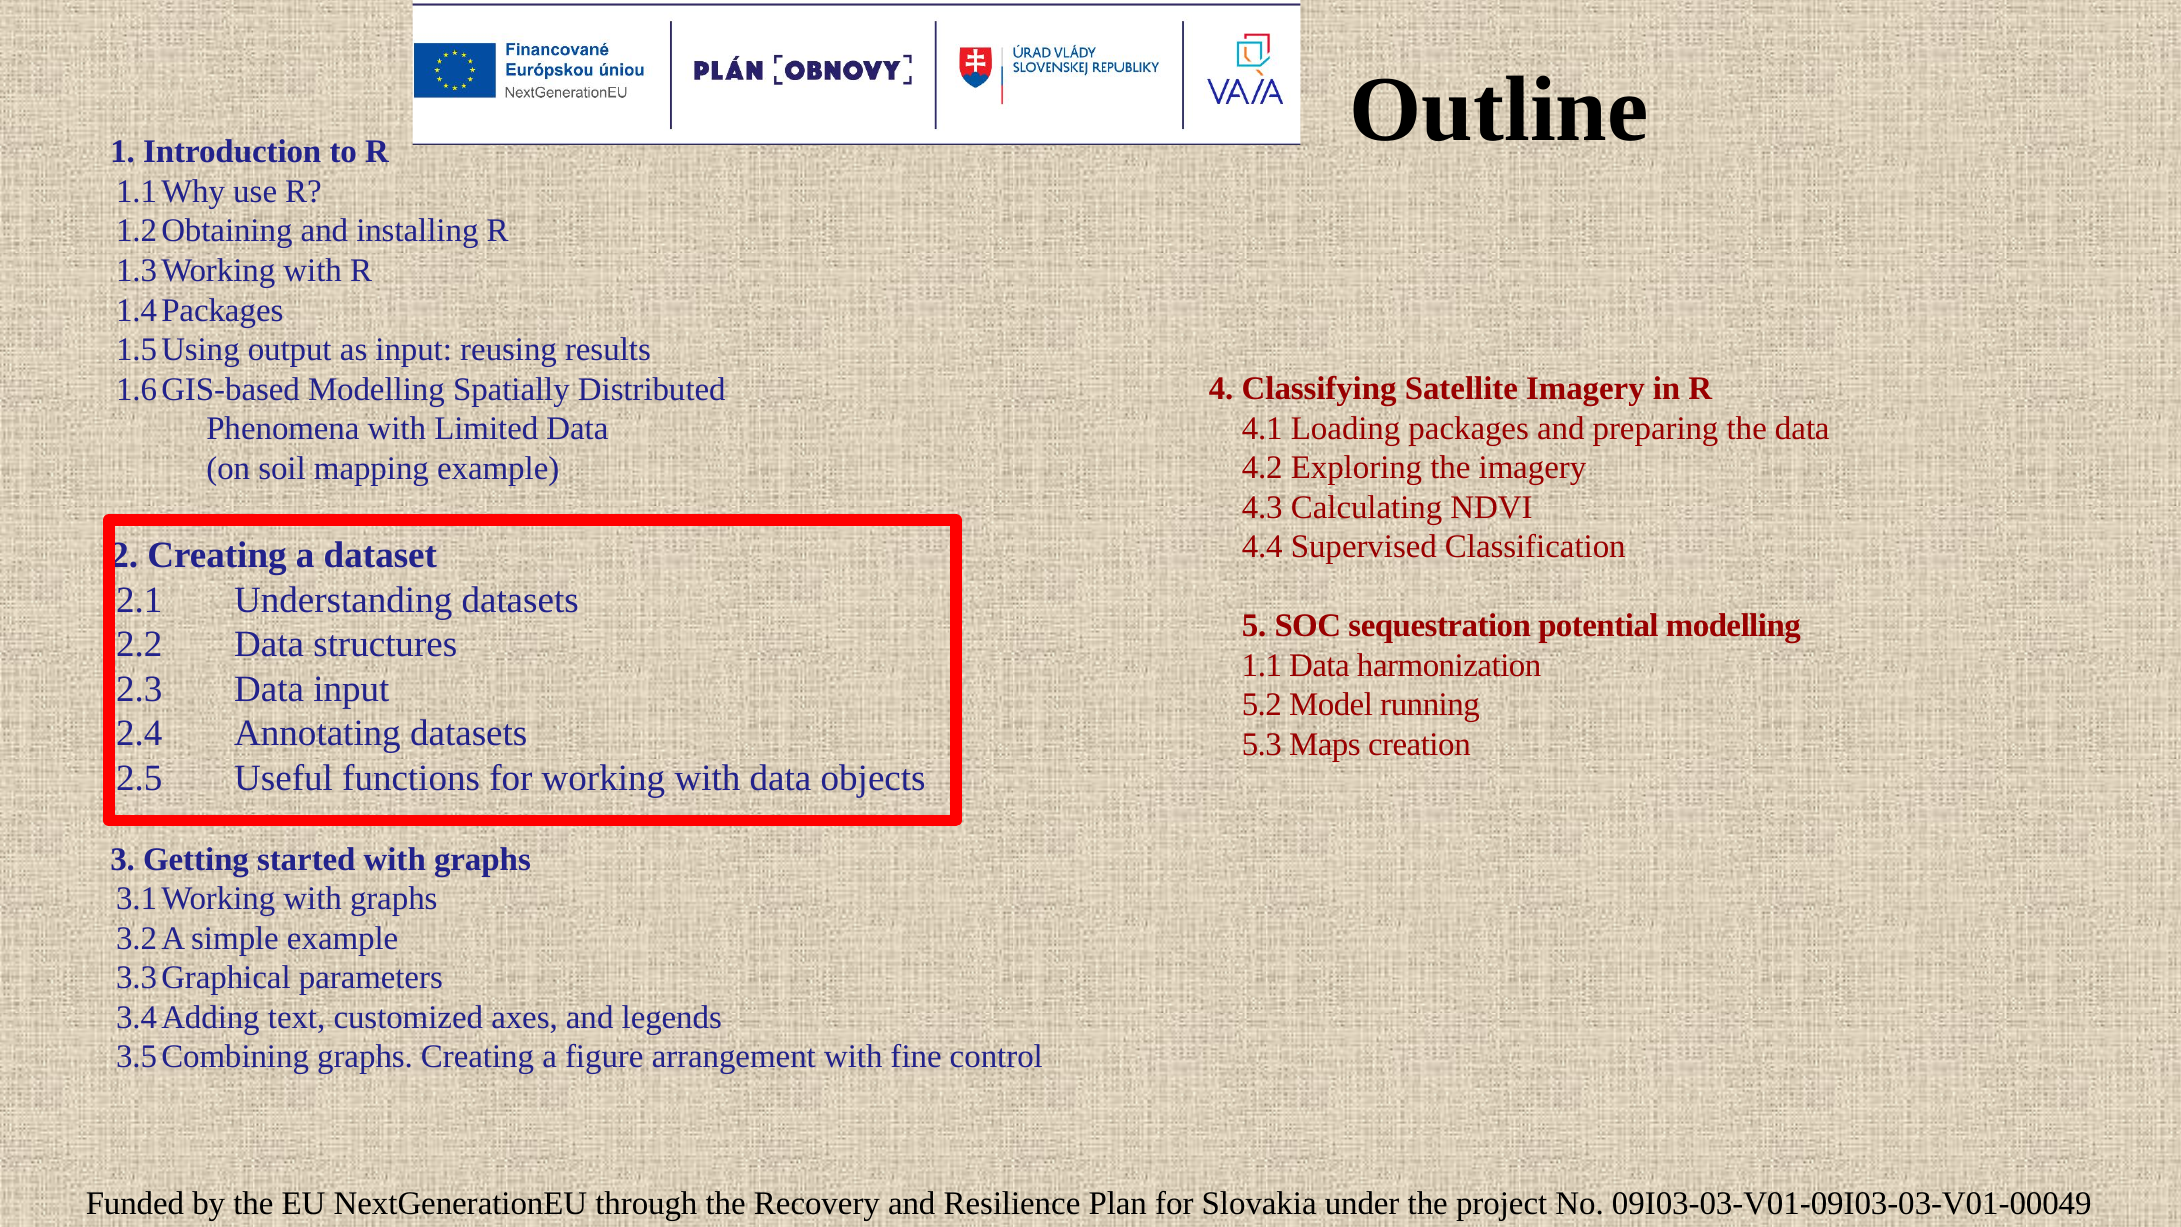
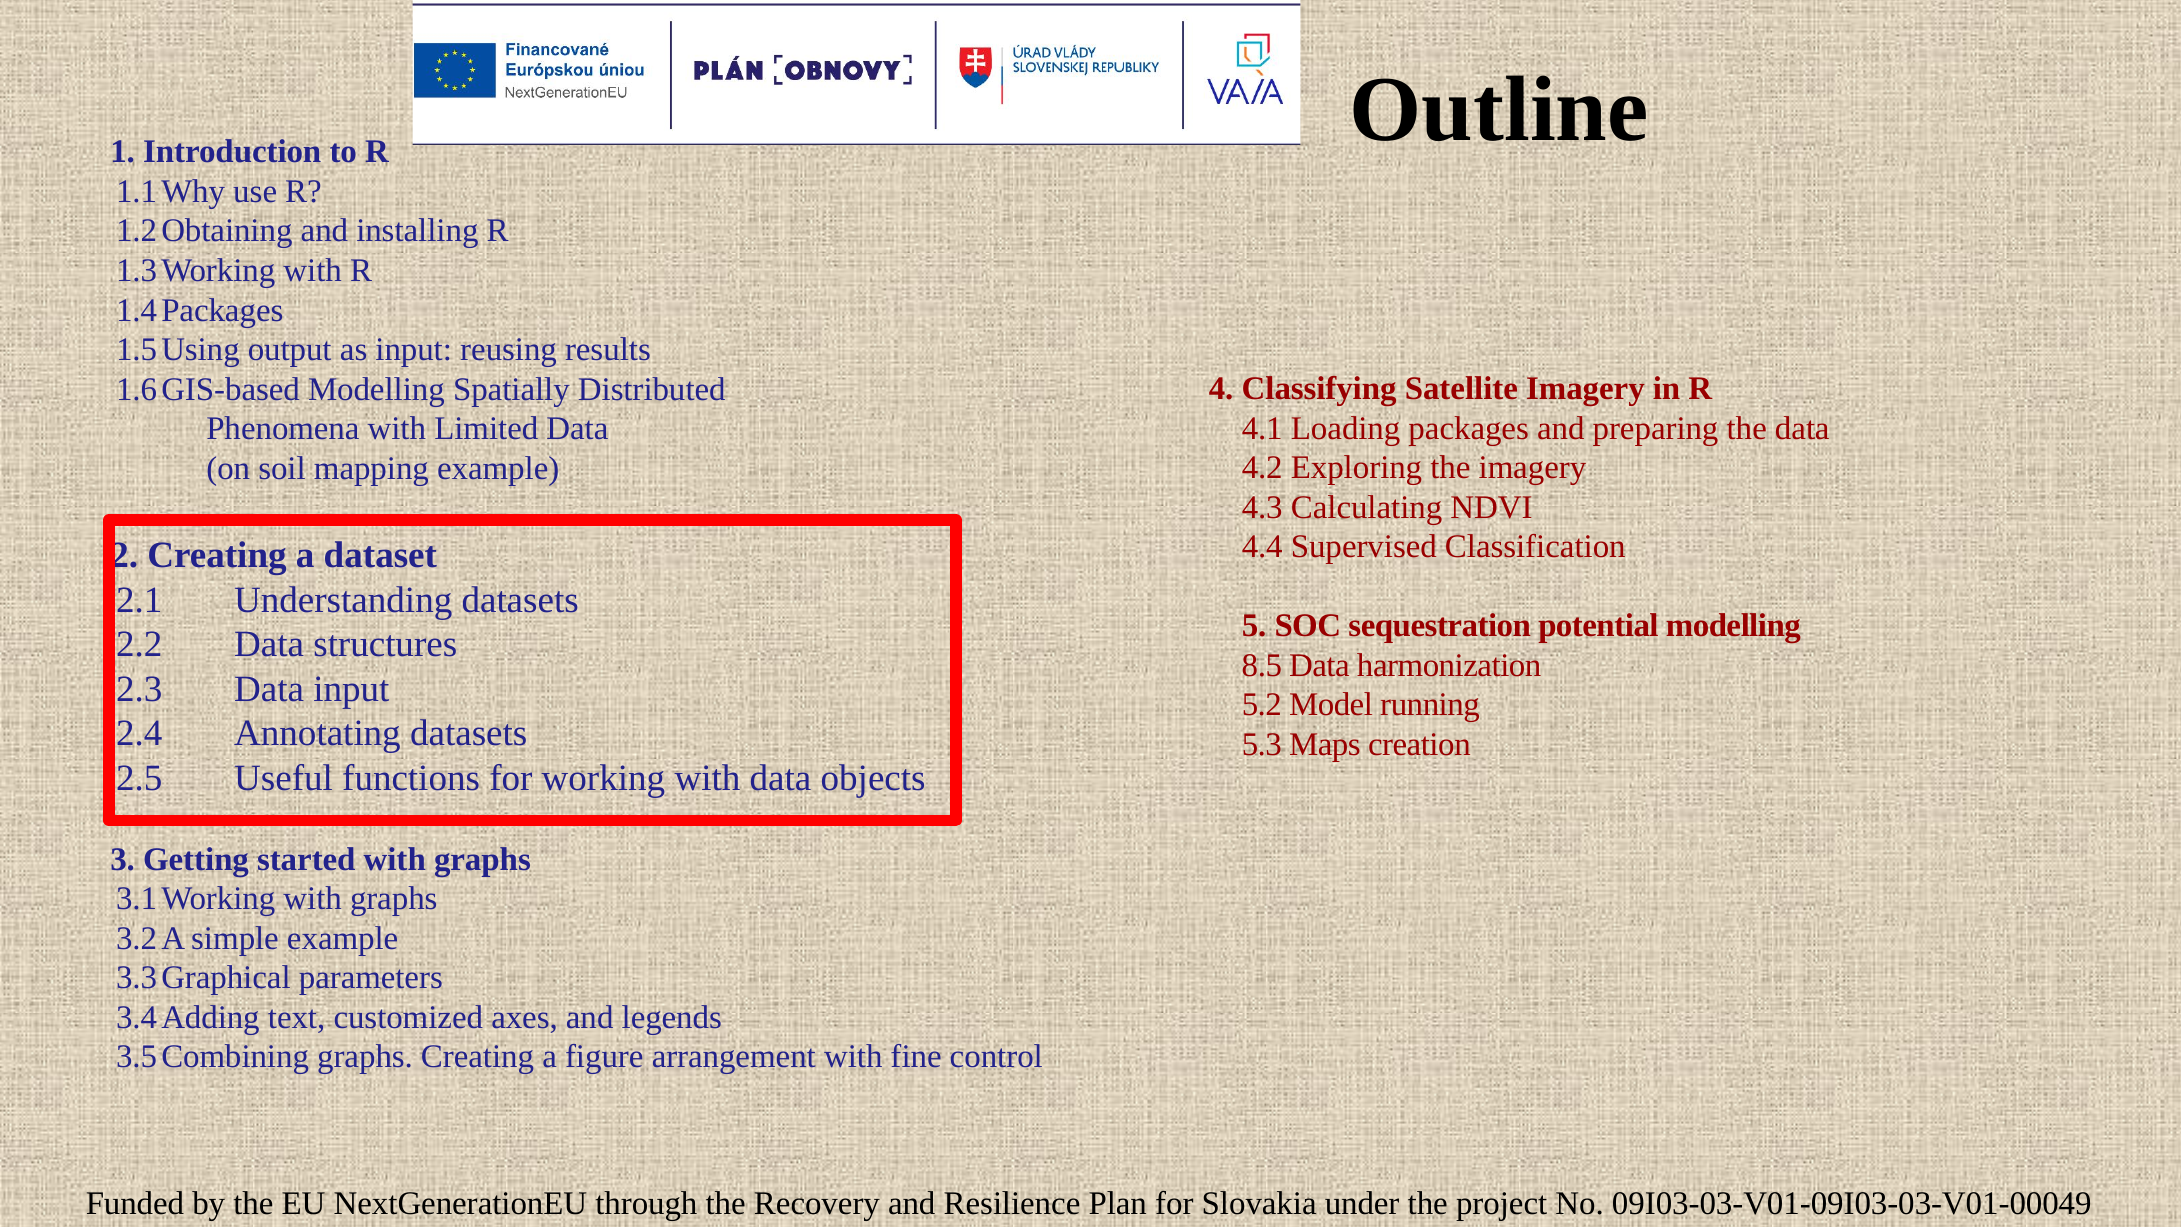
1.1: 1.1 -> 8.5
